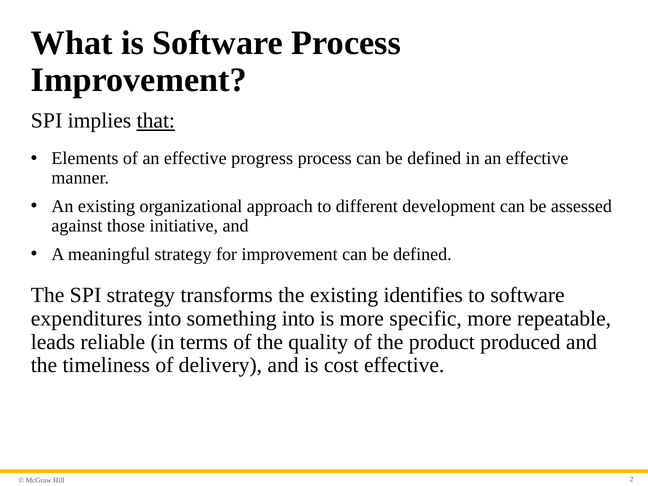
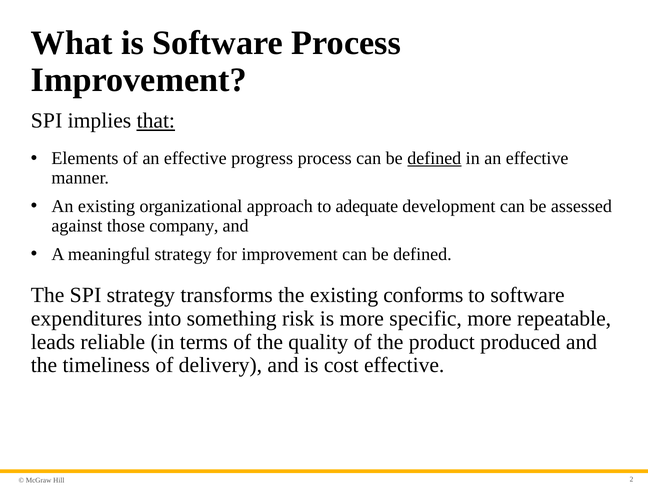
defined at (434, 158) underline: none -> present
different: different -> adequate
initiative: initiative -> company
identifies: identifies -> conforms
something into: into -> risk
